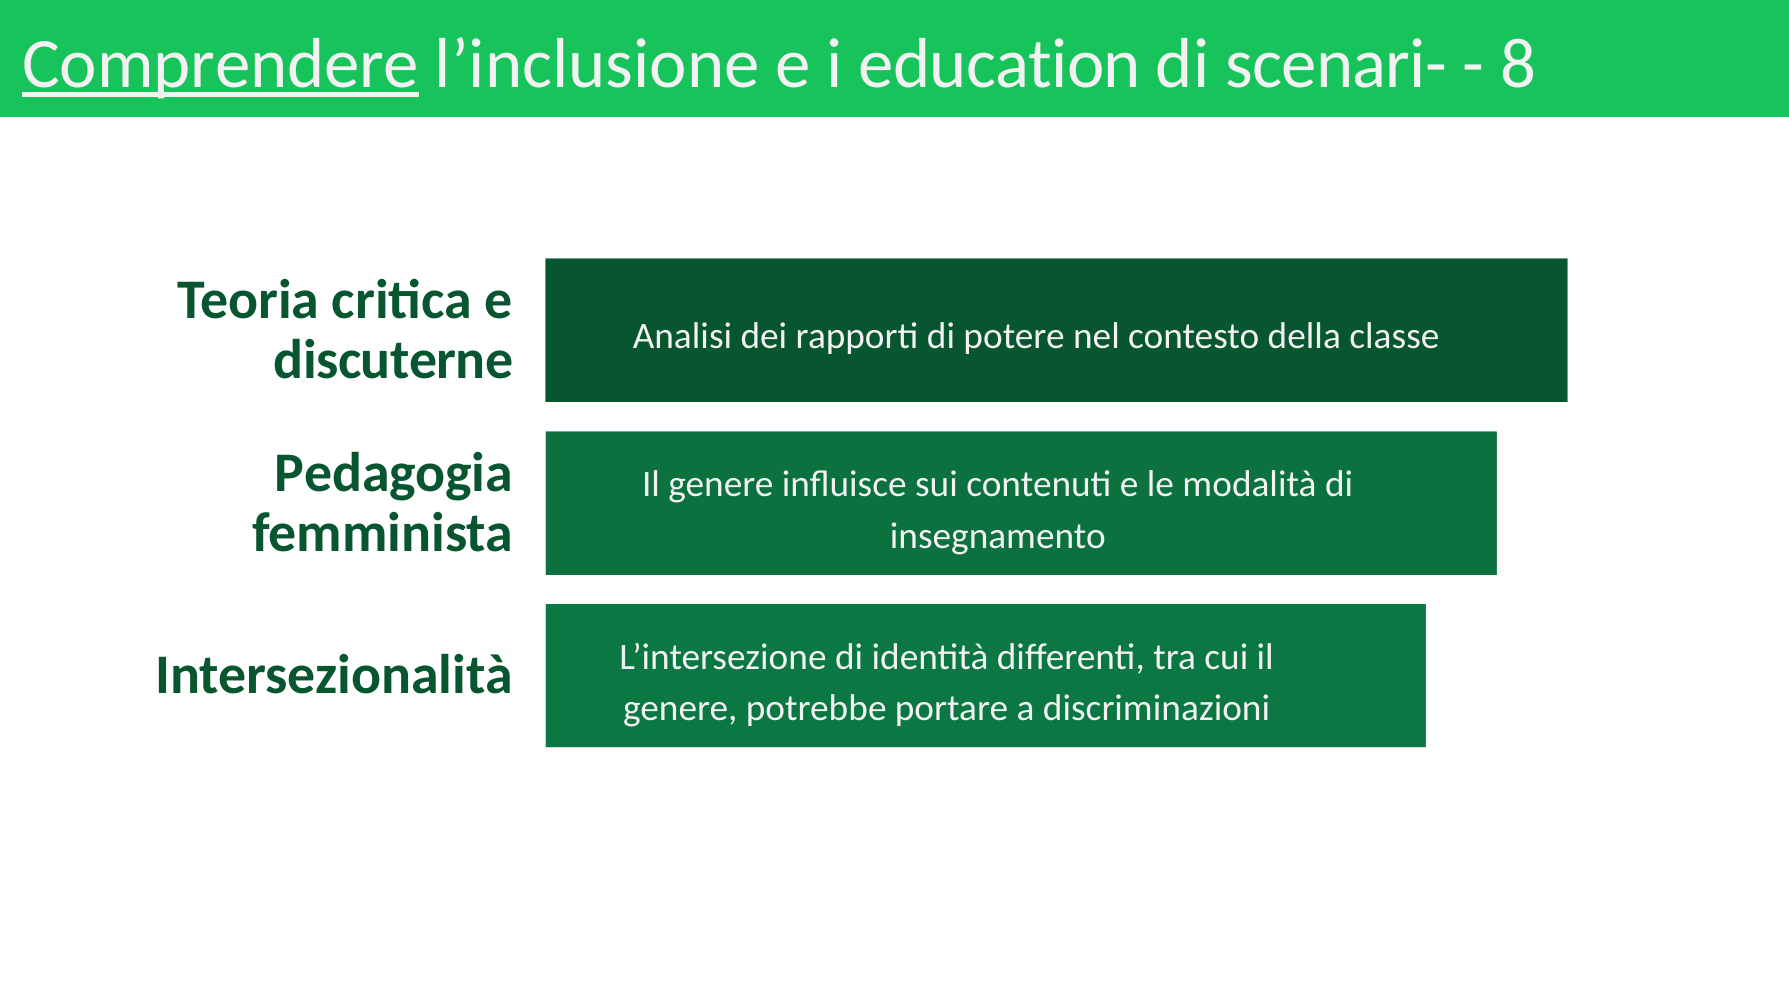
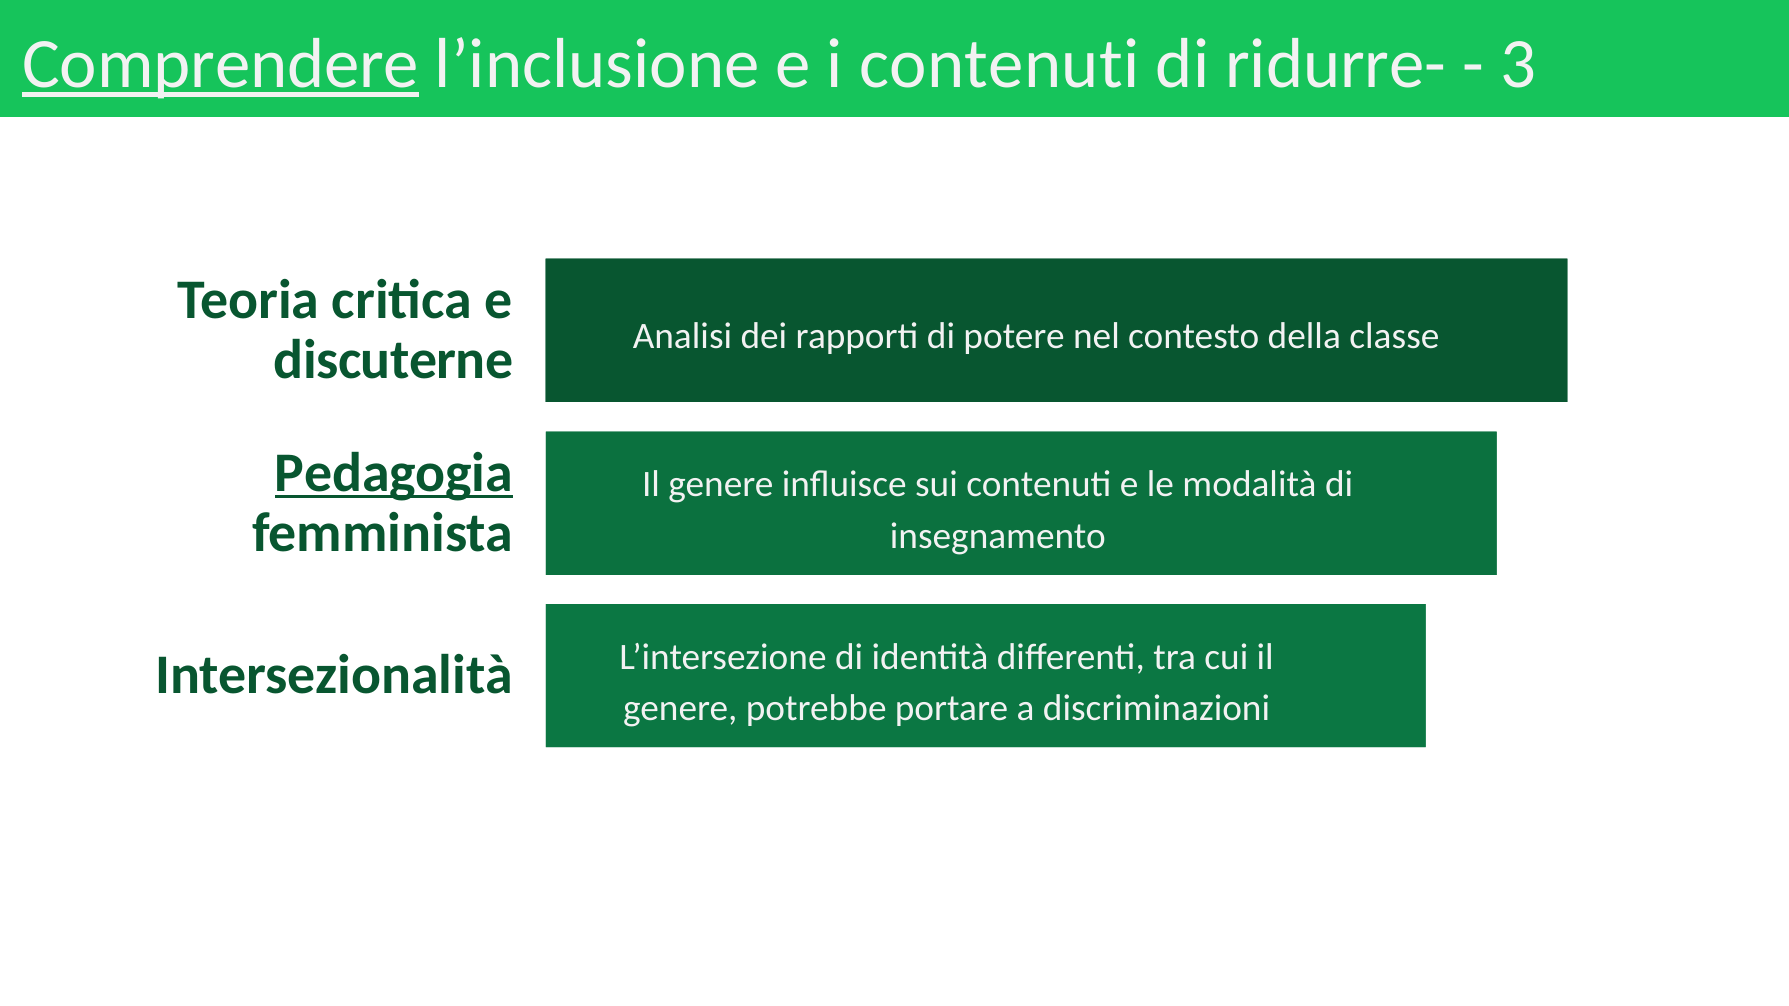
i education: education -> contenuti
scenari-: scenari- -> ridurre-
8: 8 -> 3
Pedagogia underline: none -> present
